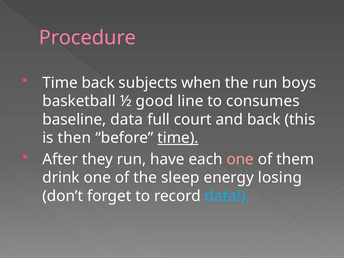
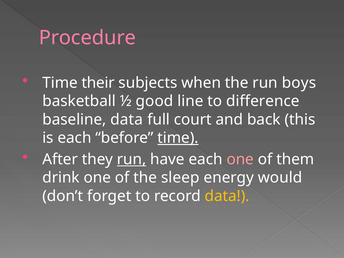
Time back: back -> their
consumes: consumes -> difference
is then: then -> each
run at (132, 159) underline: none -> present
losing: losing -> would
data at (227, 196) colour: light blue -> yellow
